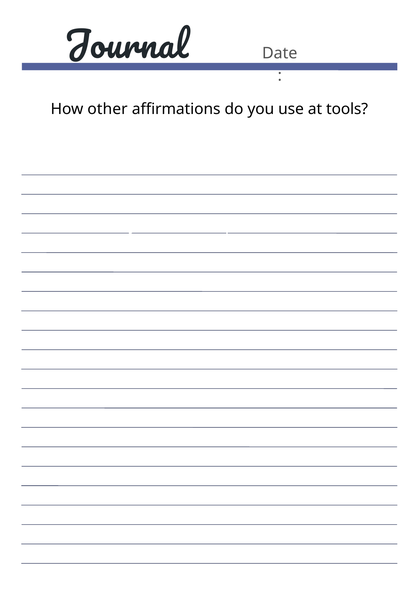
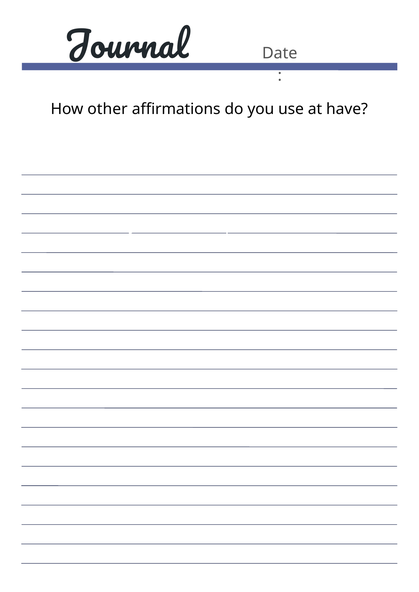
tools: tools -> have
